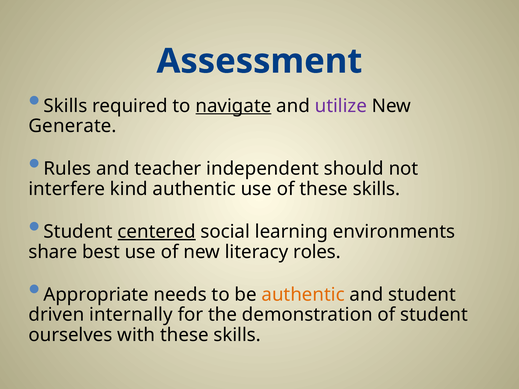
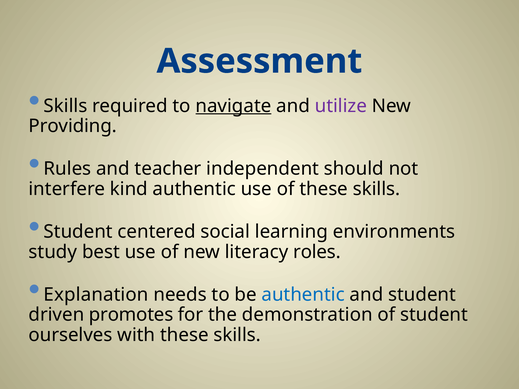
Generate: Generate -> Providing
centered underline: present -> none
share: share -> study
Appropriate: Appropriate -> Explanation
authentic at (303, 295) colour: orange -> blue
internally: internally -> promotes
